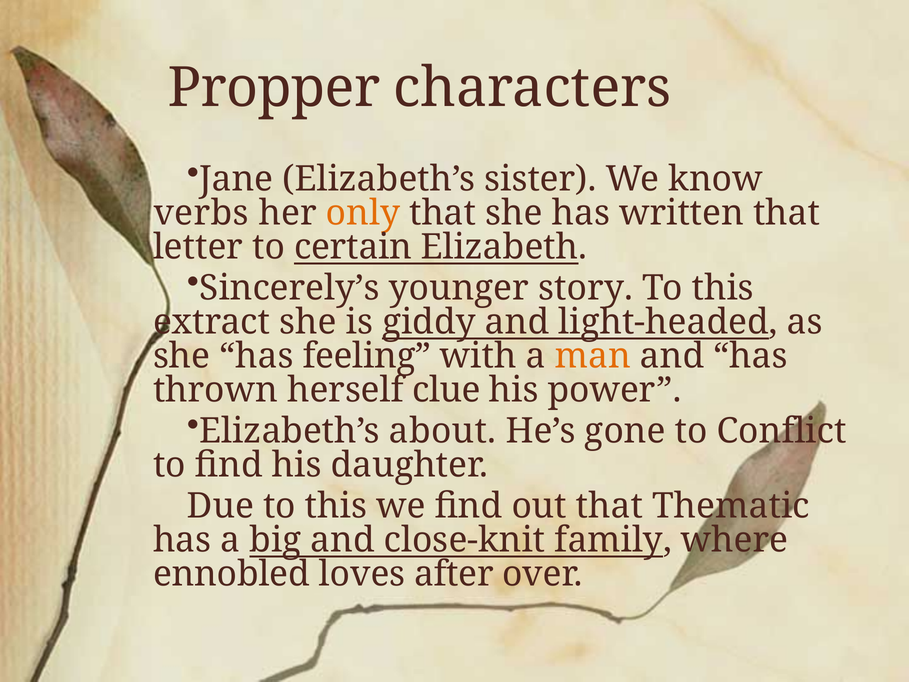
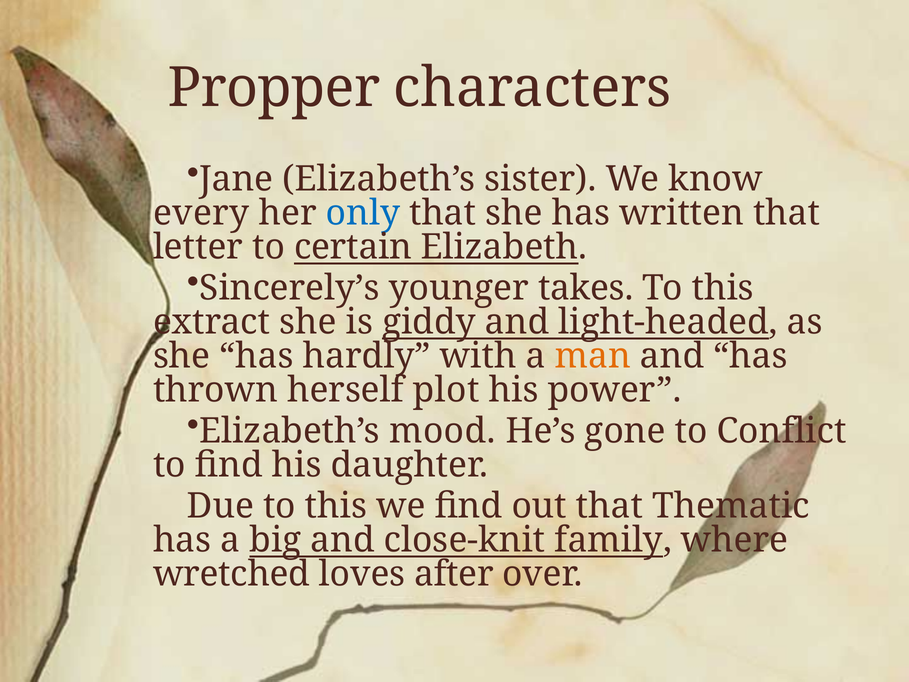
verbs: verbs -> every
only colour: orange -> blue
story: story -> takes
feeling: feeling -> hardly
clue: clue -> plot
about: about -> mood
ennobled: ennobled -> wretched
